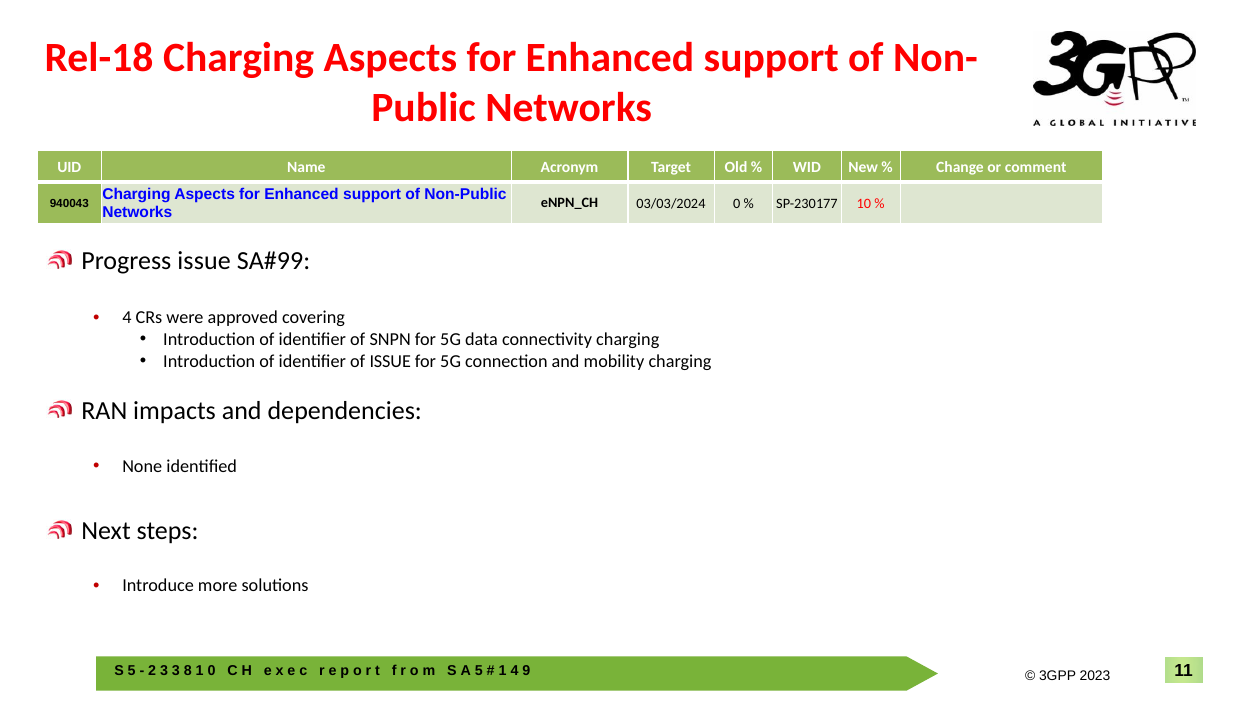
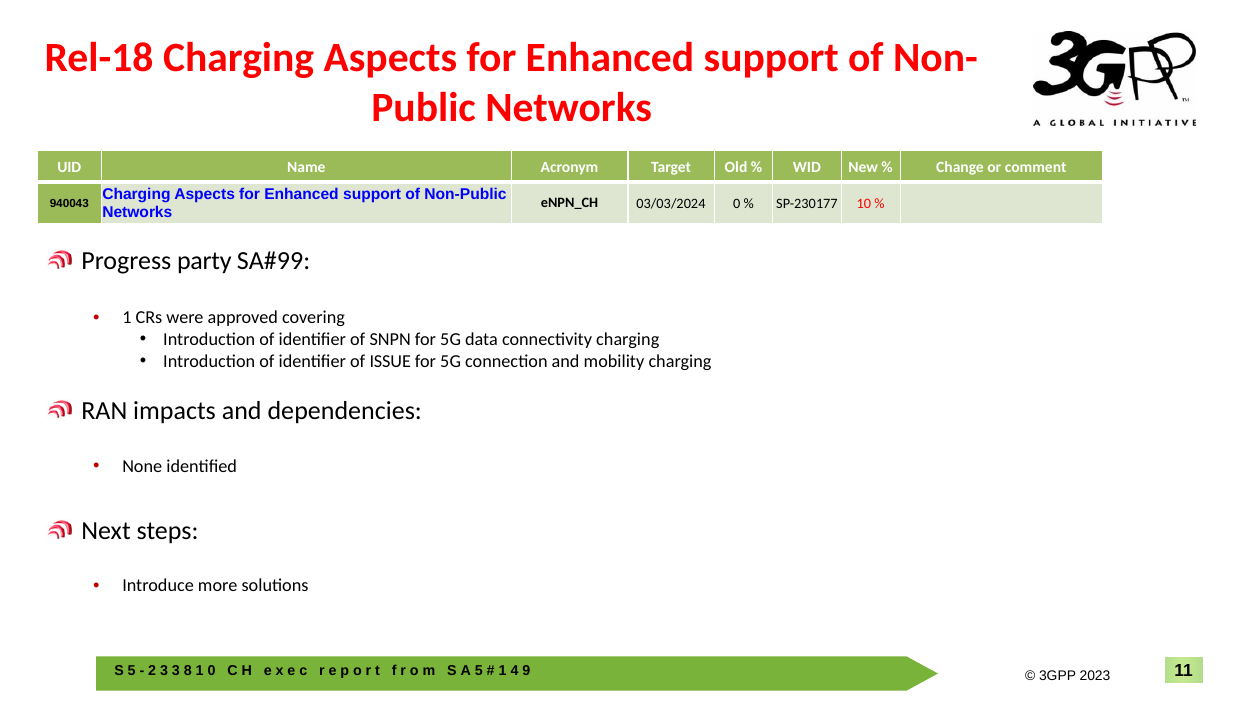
Progress issue: issue -> party
4 at (127, 318): 4 -> 1
